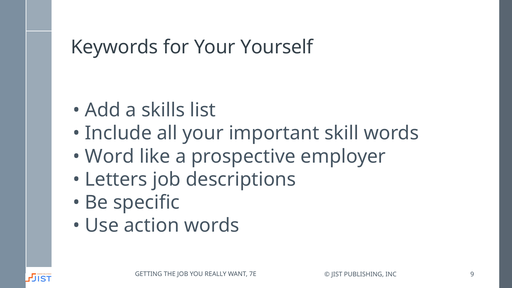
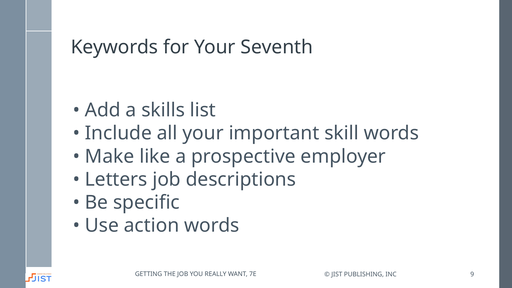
Yourself: Yourself -> Seventh
Word: Word -> Make
